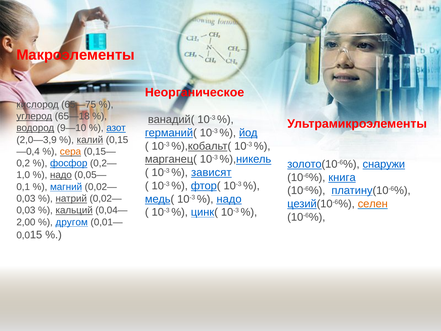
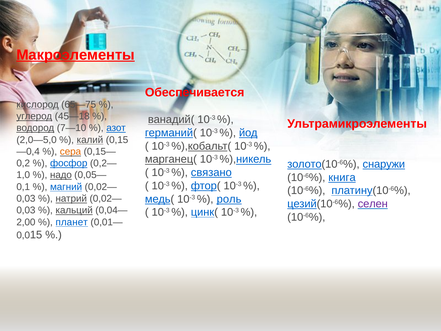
Макроэлементы underline: none -> present
Неорганическое: Неорганическое -> Обеспечивается
65—18: 65—18 -> 45—18
9—10: 9—10 -> 7—10
2,0—3,9: 2,0—3,9 -> 2,0—5,0
зависят: зависят -> связано
надо at (229, 199): надо -> роль
селен colour: orange -> purple
другом: другом -> планет
